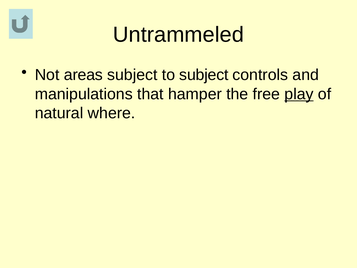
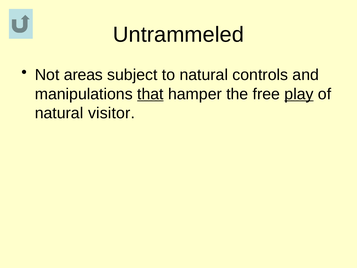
to subject: subject -> natural
that underline: none -> present
where: where -> visitor
